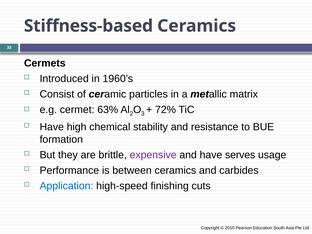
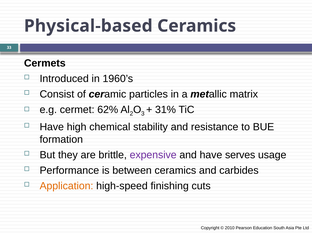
Stiffness-based: Stiffness-based -> Physical-based
63%: 63% -> 62%
72%: 72% -> 31%
Application colour: blue -> orange
